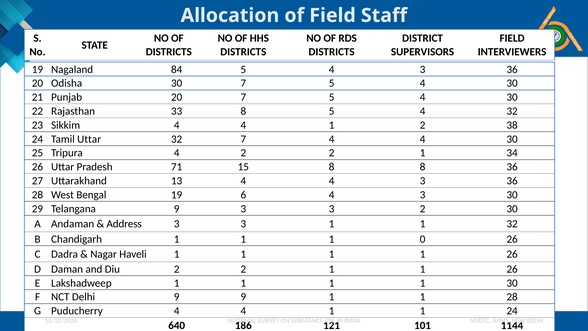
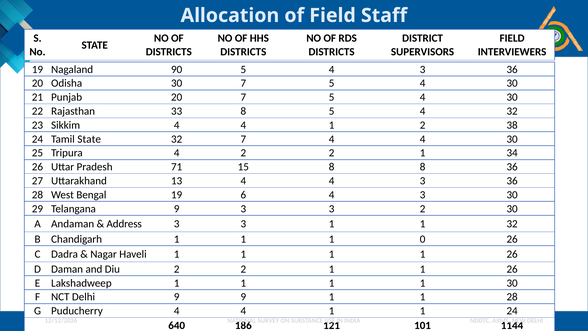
84: 84 -> 90
Tamil Uttar: Uttar -> State
